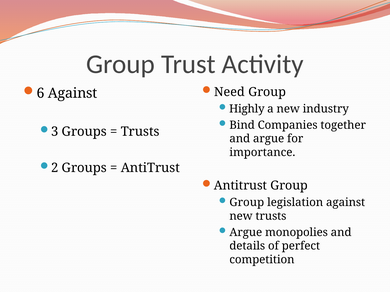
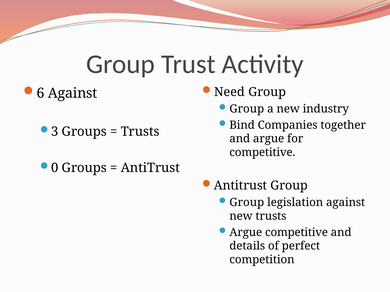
Highly at (247, 109): Highly -> Group
importance at (262, 153): importance -> competitive
2: 2 -> 0
Argue monopolies: monopolies -> competitive
